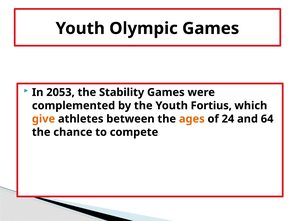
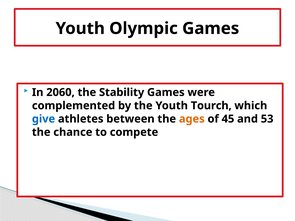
2053: 2053 -> 2060
Fortius: Fortius -> Tourch
give colour: orange -> blue
24: 24 -> 45
64: 64 -> 53
